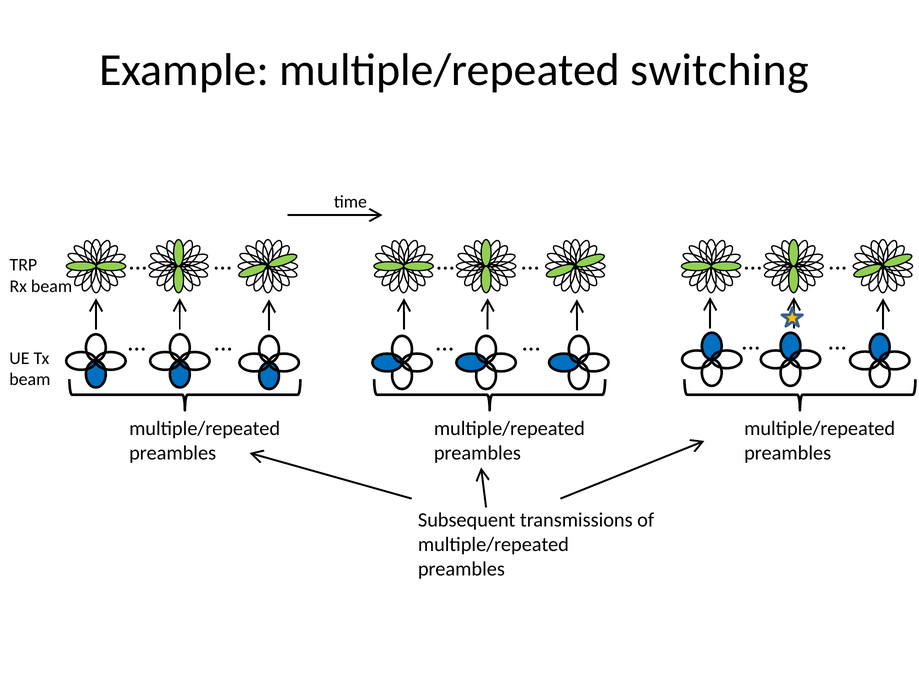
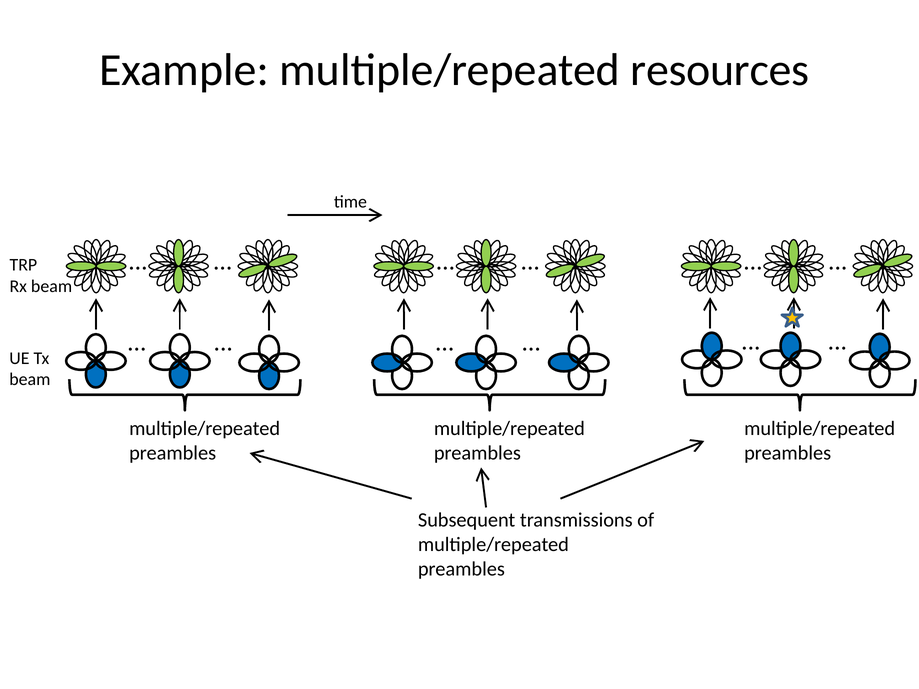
switching: switching -> resources
